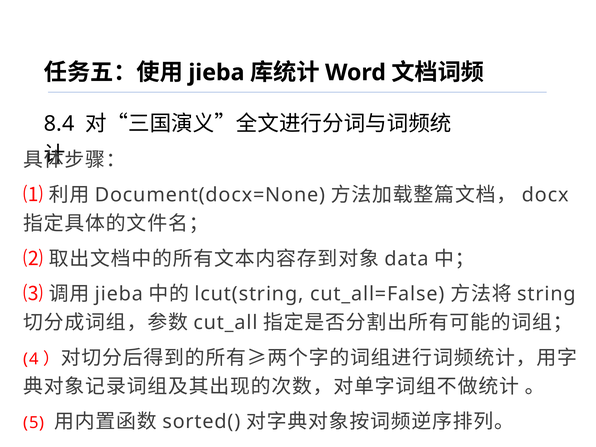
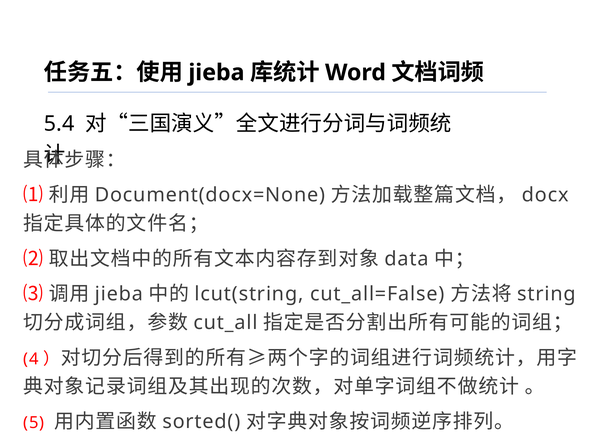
8.4: 8.4 -> 5.4
